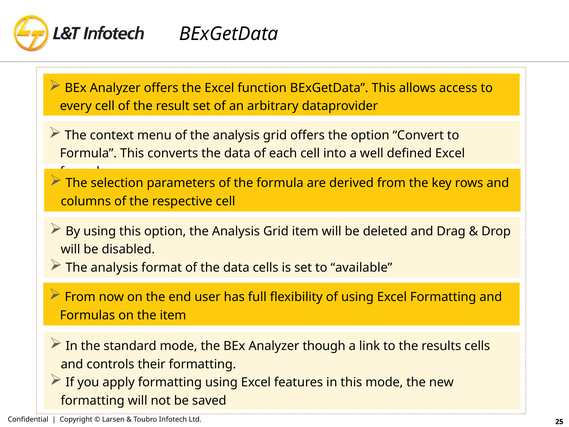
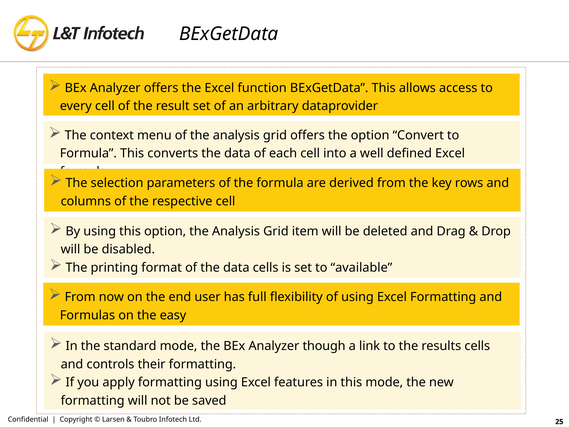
analysis at (114, 268): analysis -> printing
the item: item -> easy
